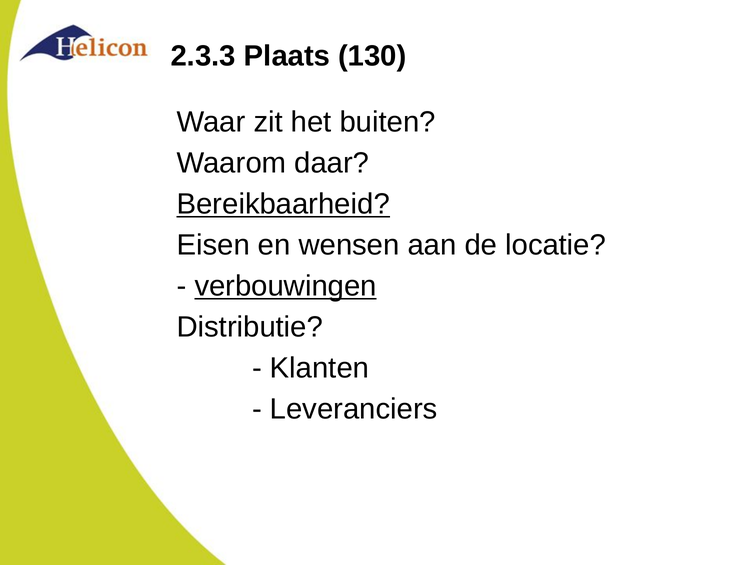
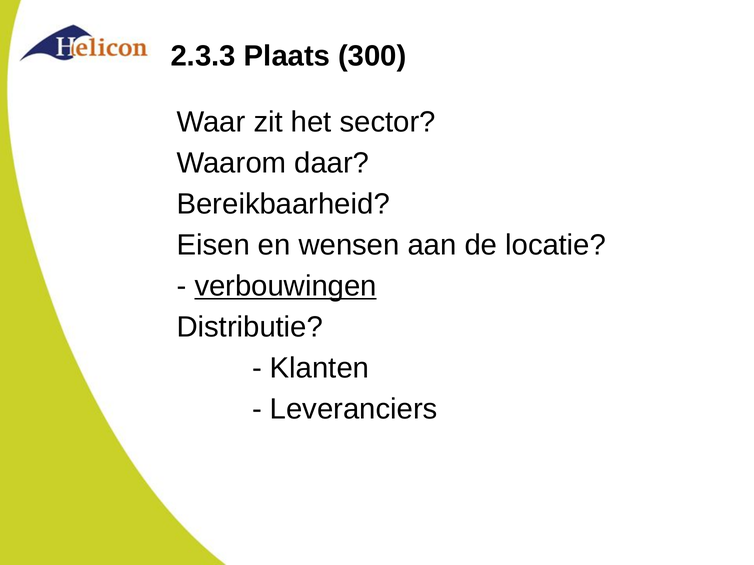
130: 130 -> 300
buiten: buiten -> sector
Bereikbaarheid underline: present -> none
